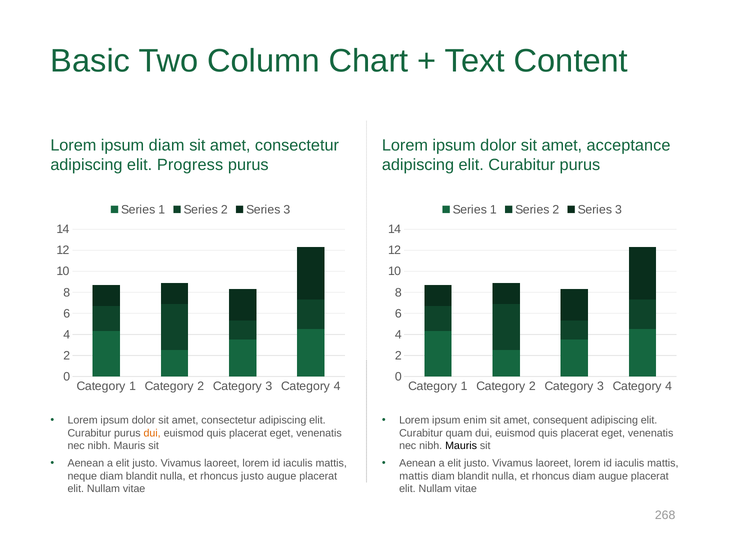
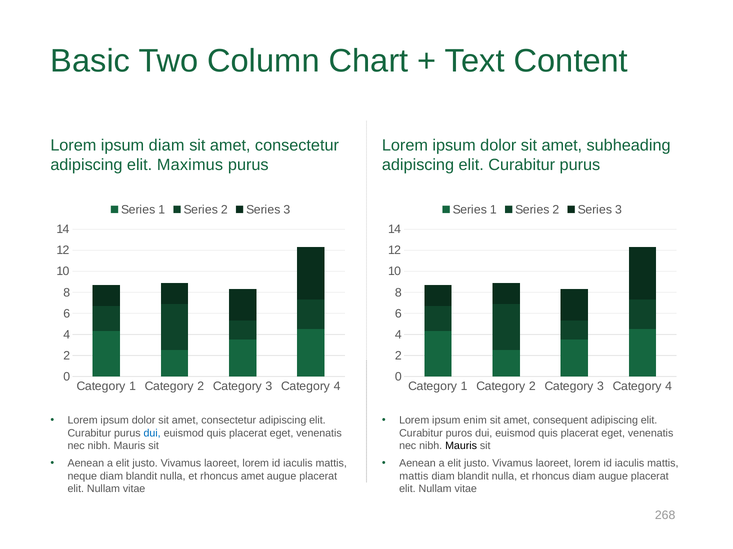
acceptance: acceptance -> subheading
Progress: Progress -> Maximus
dui at (152, 434) colour: orange -> blue
quam: quam -> puros
rhoncus justo: justo -> amet
